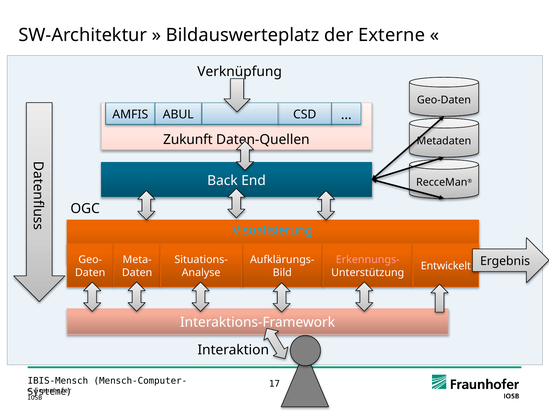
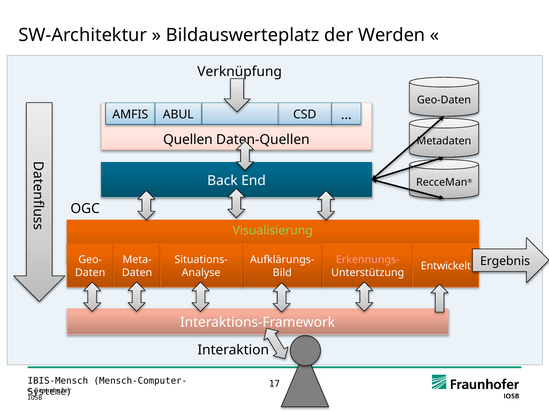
Externe: Externe -> Werden
Zukunft: Zukunft -> Quellen
Visualisierung colour: light blue -> light green
